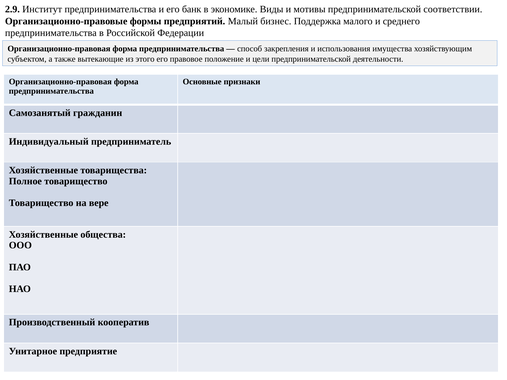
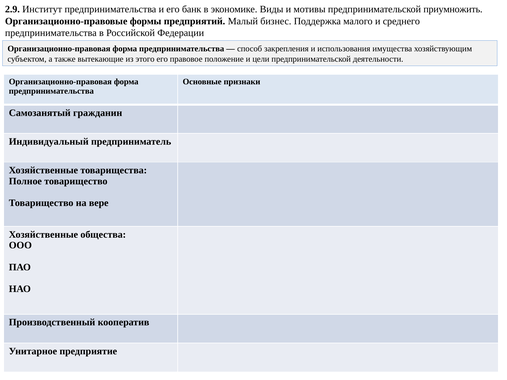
соответствии: соответствии -> приумножить
